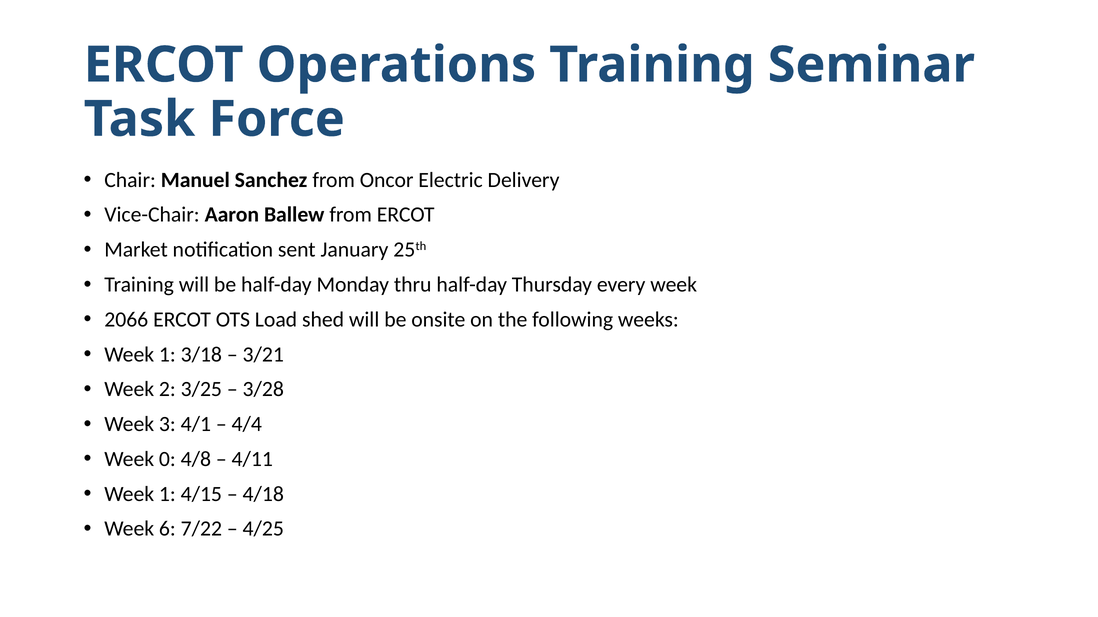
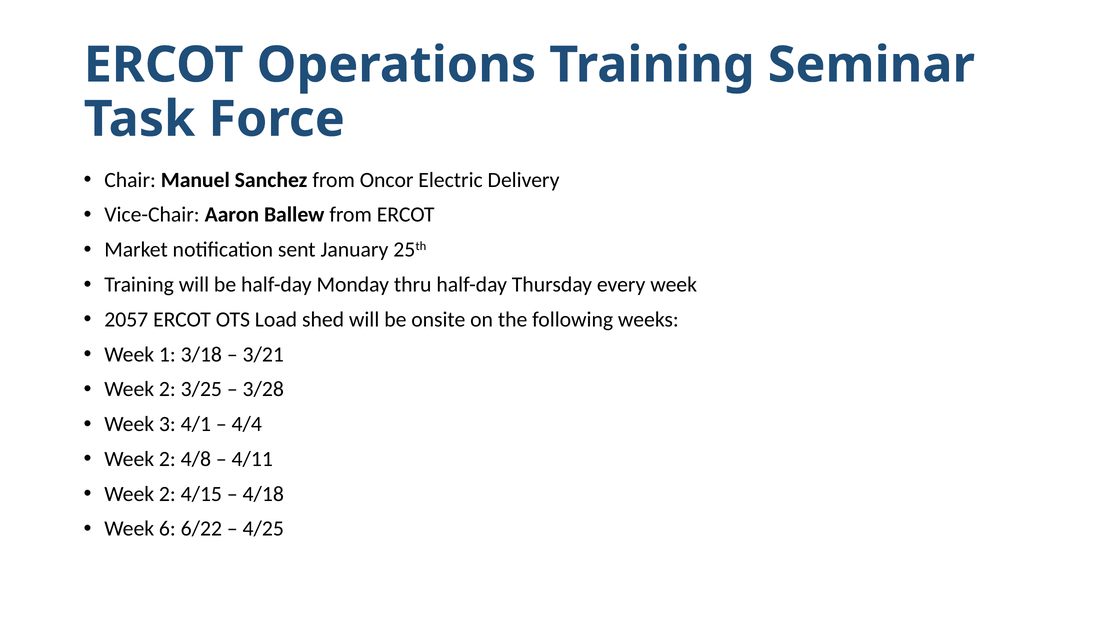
2066: 2066 -> 2057
0 at (167, 459): 0 -> 2
1 at (167, 494): 1 -> 2
7/22: 7/22 -> 6/22
